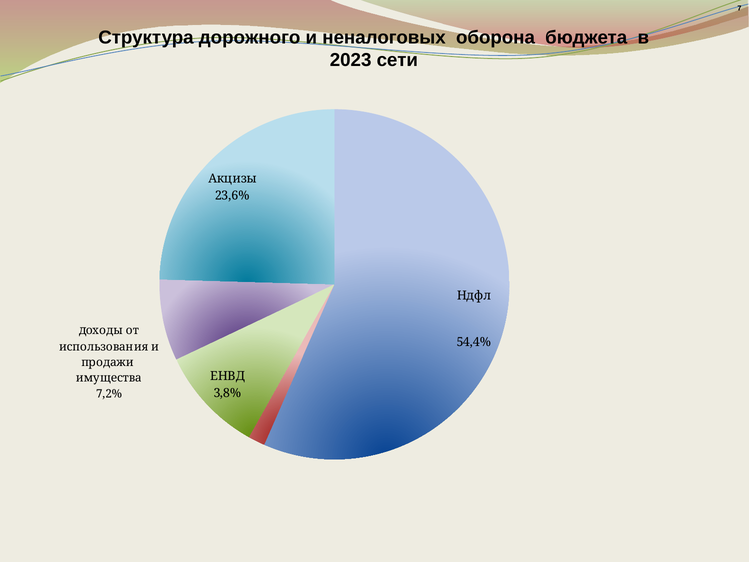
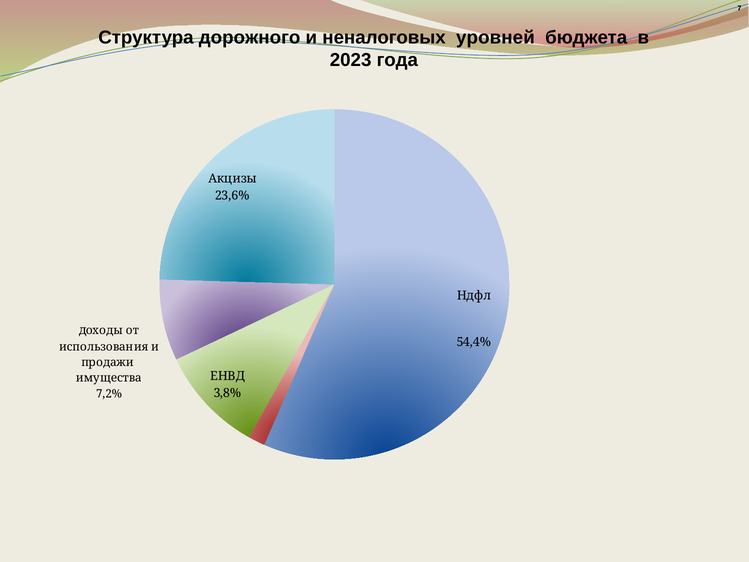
оборона: оборона -> уровней
сети: сети -> года
